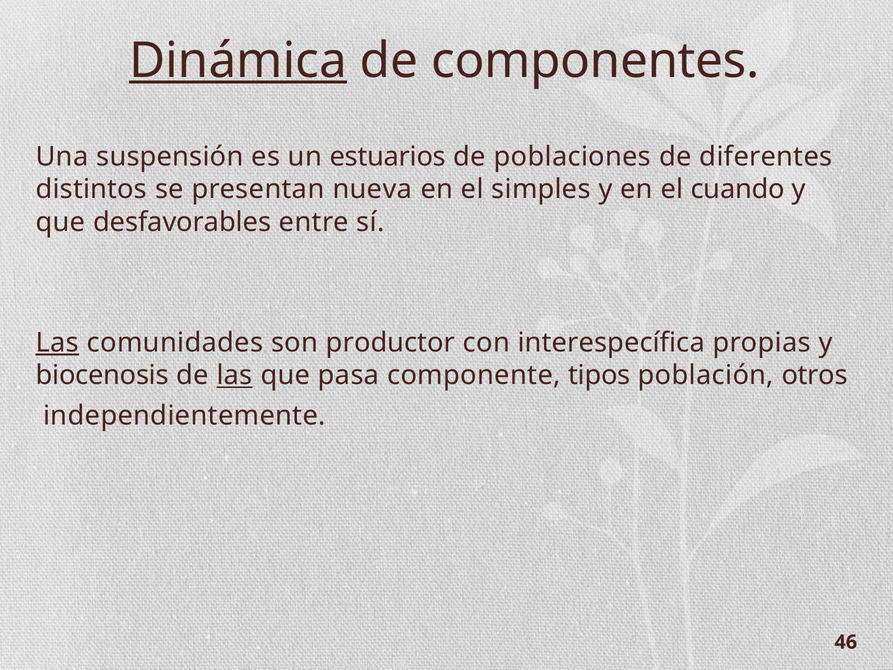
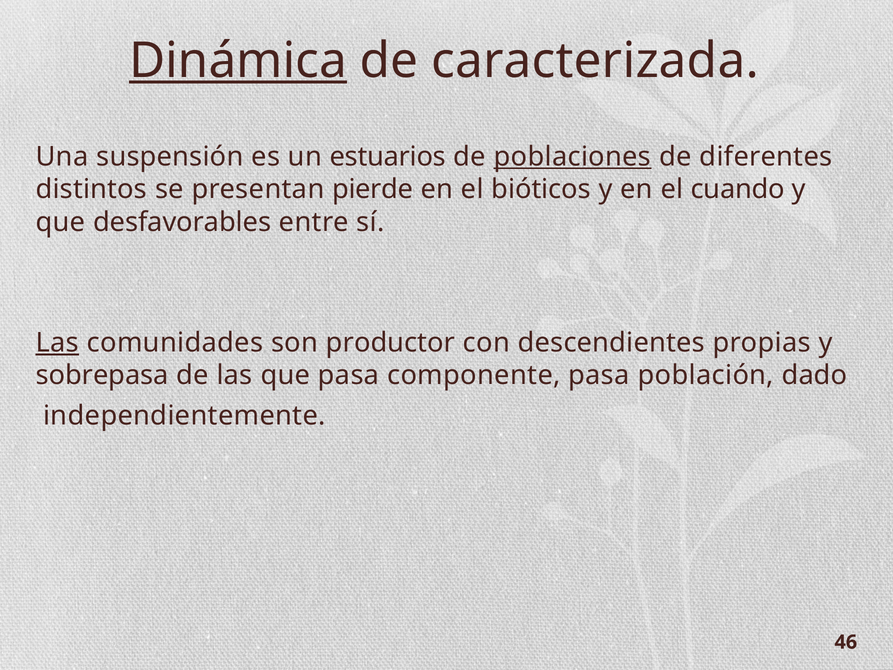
componentes: componentes -> caracterizada
poblaciones underline: none -> present
nueva: nueva -> pierde
simples: simples -> bióticos
interespecífica: interespecífica -> descendientes
biocenosis: biocenosis -> sobrepasa
las at (234, 375) underline: present -> none
componente tipos: tipos -> pasa
otros: otros -> dado
